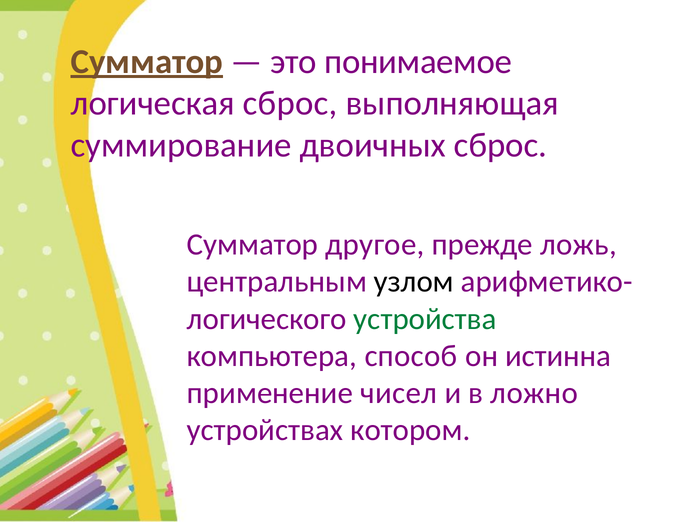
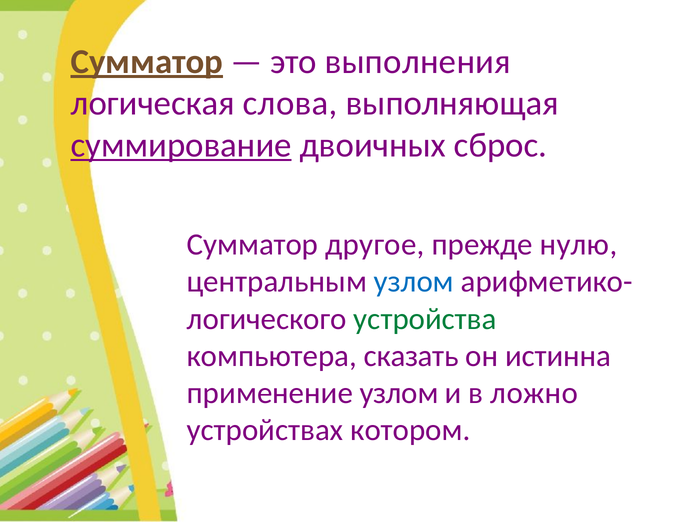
понимаемое: понимаемое -> выполнения
логическая сброс: сброс -> слова
суммирование underline: none -> present
ложь: ложь -> нулю
узлом at (414, 282) colour: black -> blue
способ: способ -> сказать
применение чисел: чисел -> узлом
